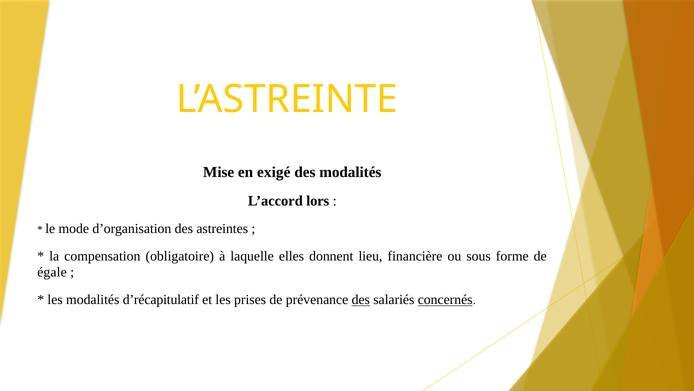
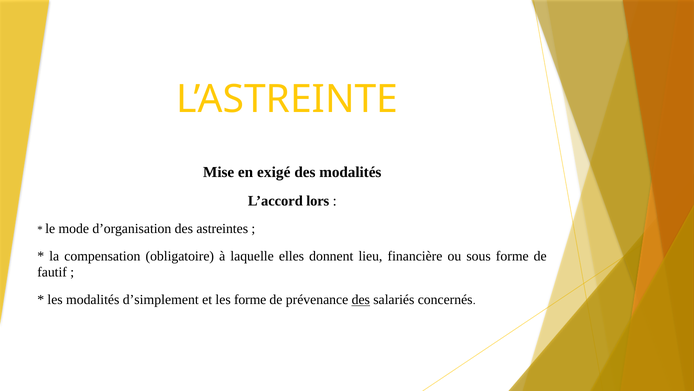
égale: égale -> fautif
d’récapitulatif: d’récapitulatif -> d’simplement
les prises: prises -> forme
concernés underline: present -> none
